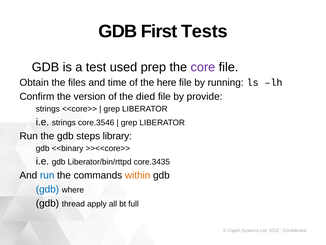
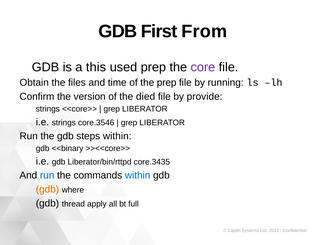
Tests: Tests -> From
test: test -> this
the here: here -> prep
steps library: library -> within
within at (138, 175) colour: orange -> blue
gdb at (47, 189) colour: blue -> orange
